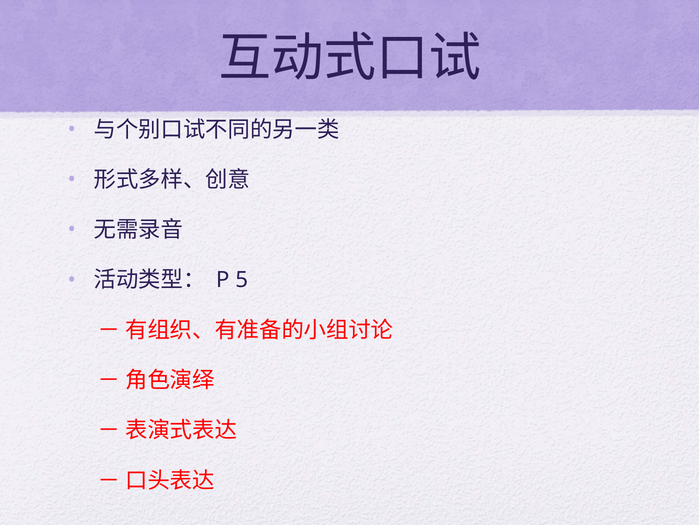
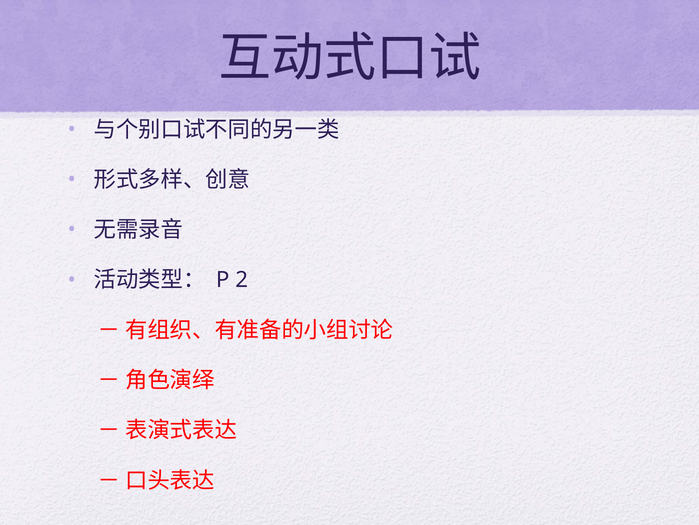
5: 5 -> 2
